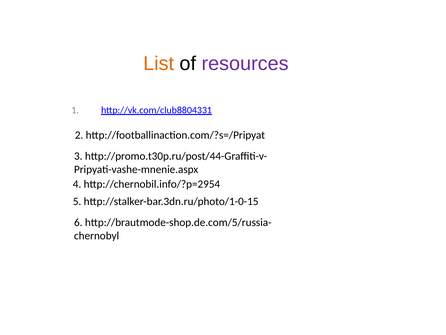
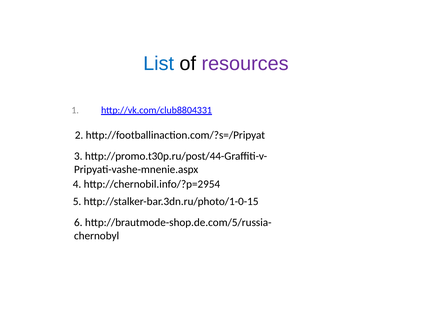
List colour: orange -> blue
